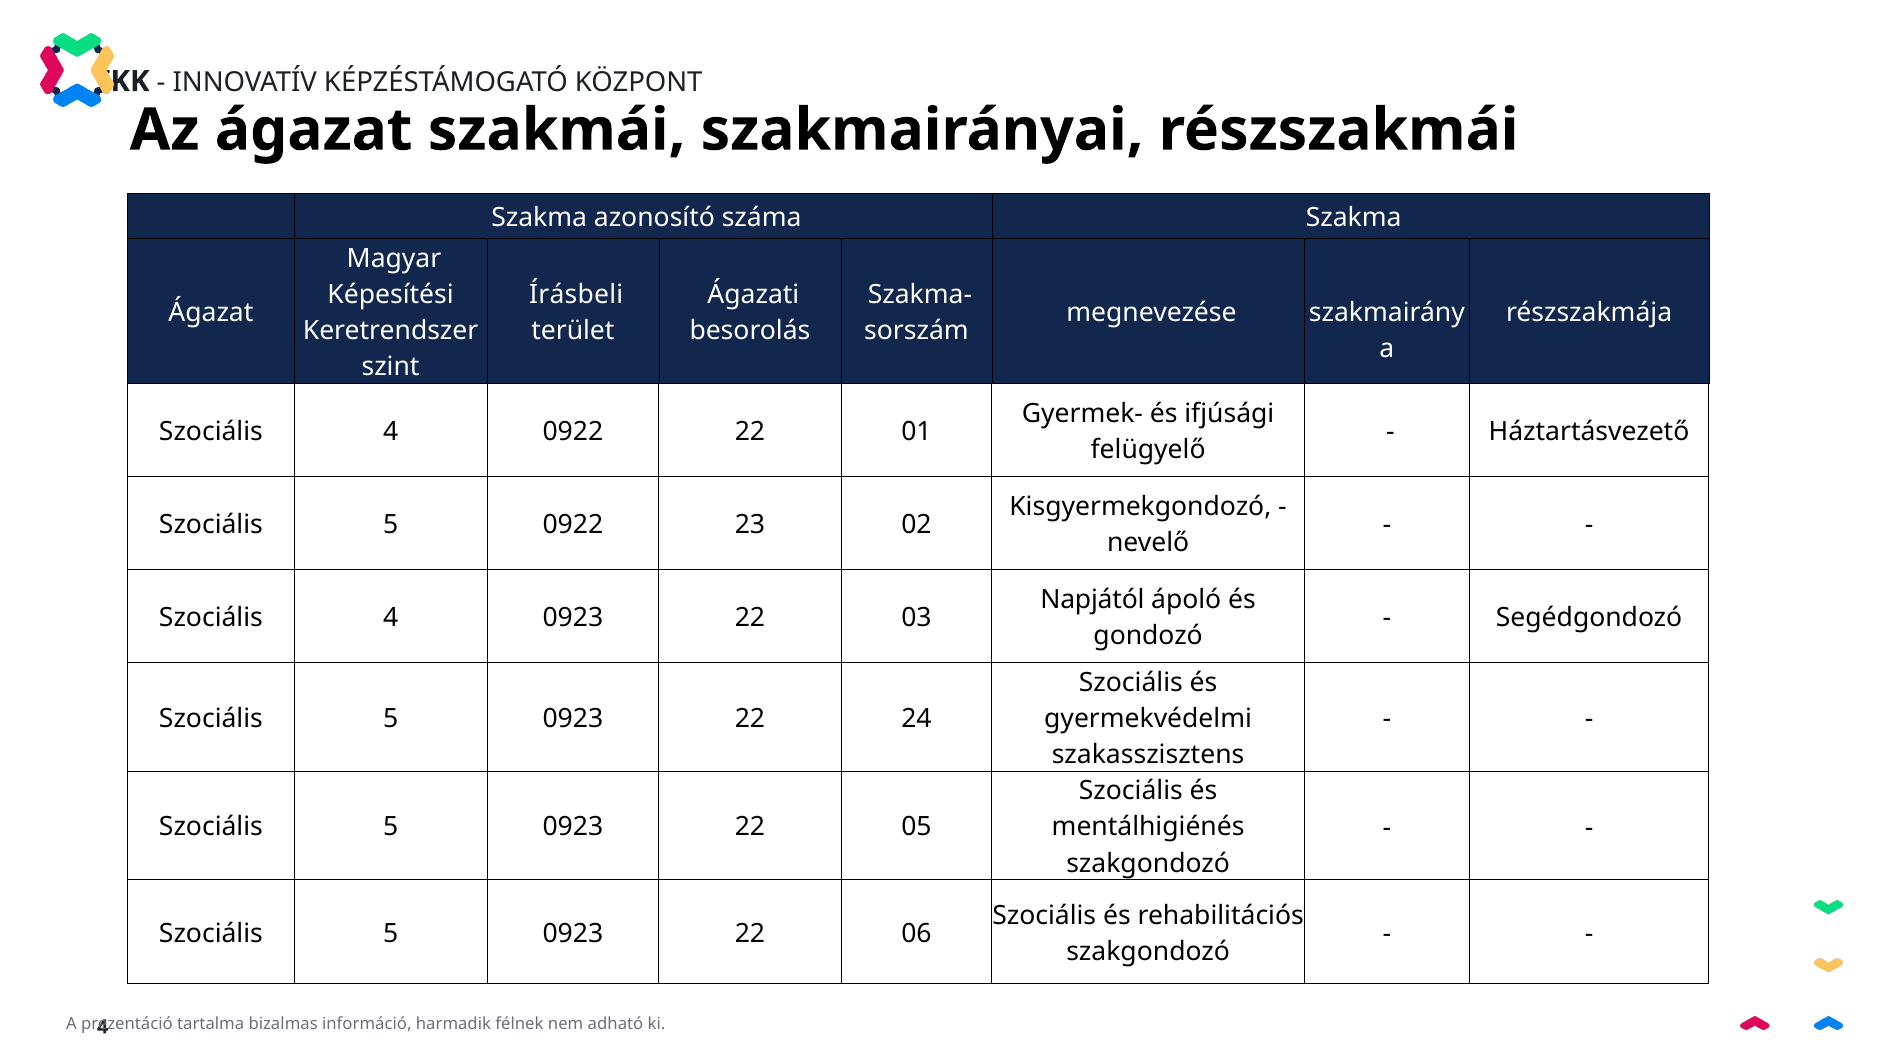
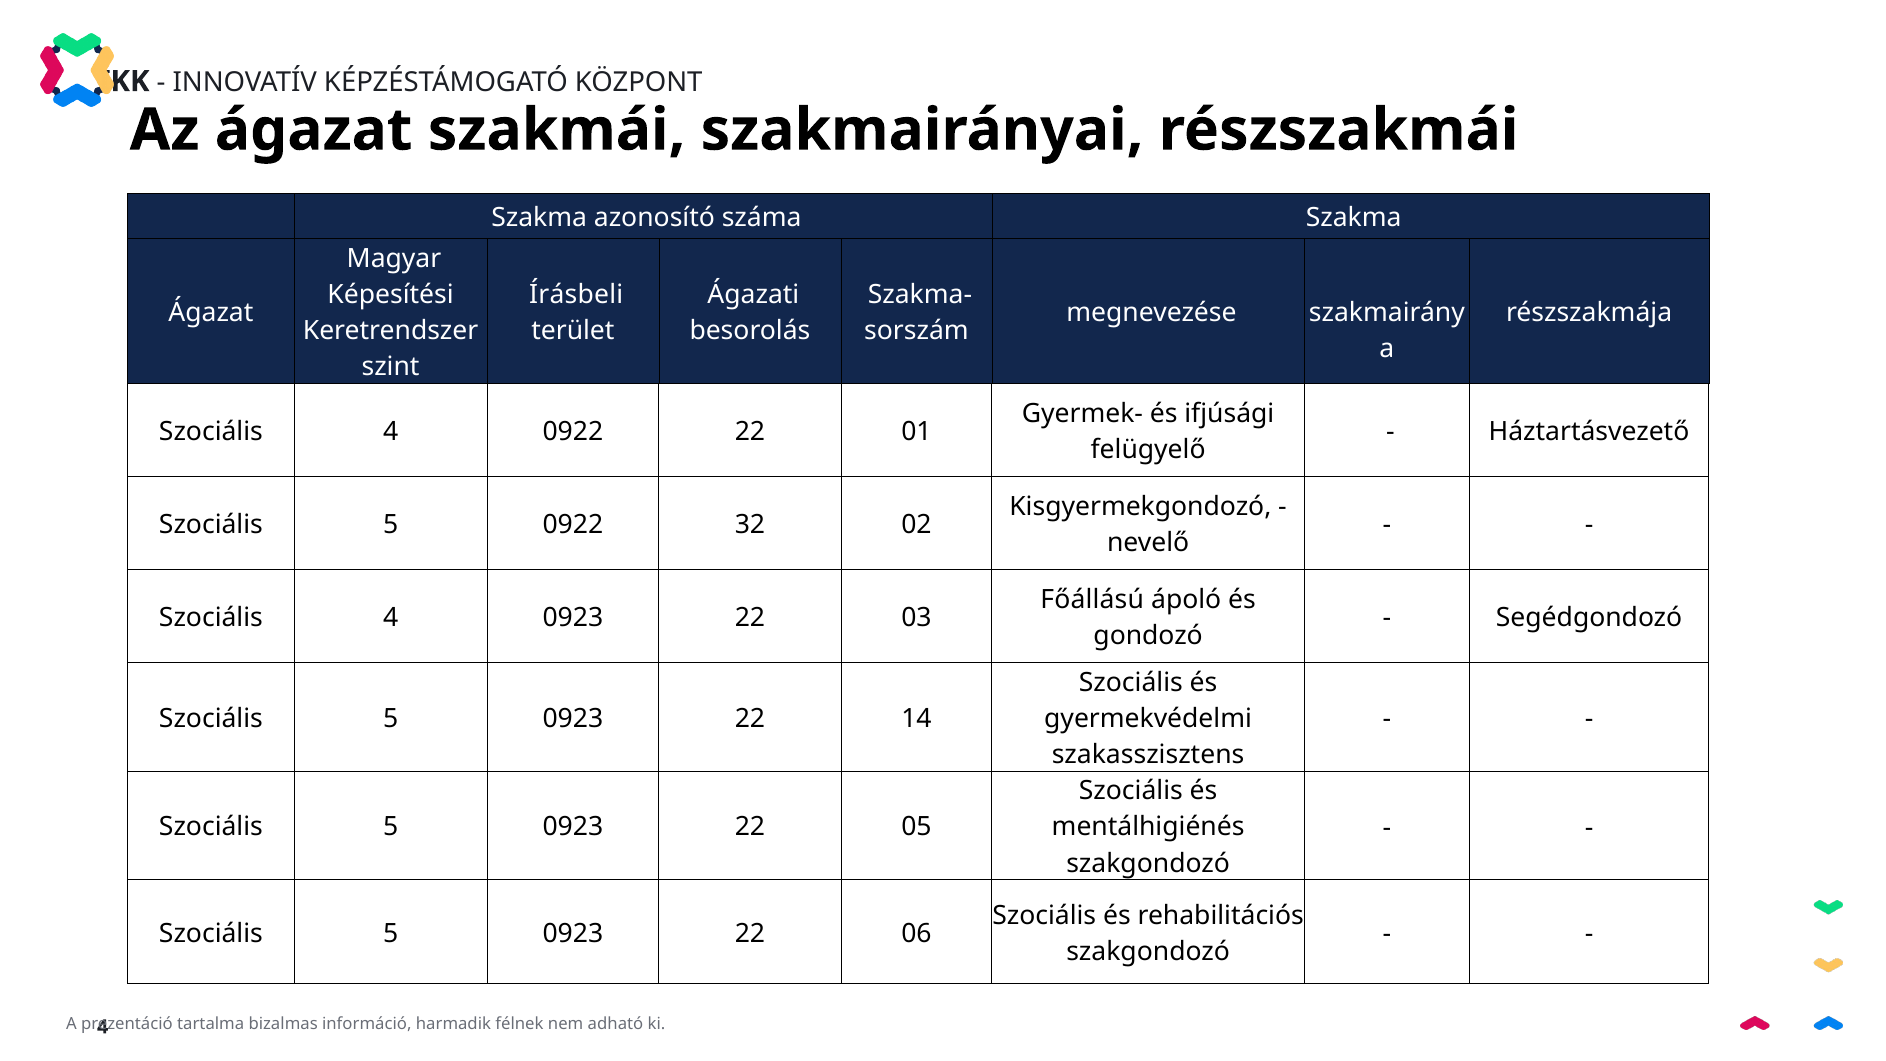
23: 23 -> 32
Napjától: Napjától -> Főállású
24: 24 -> 14
